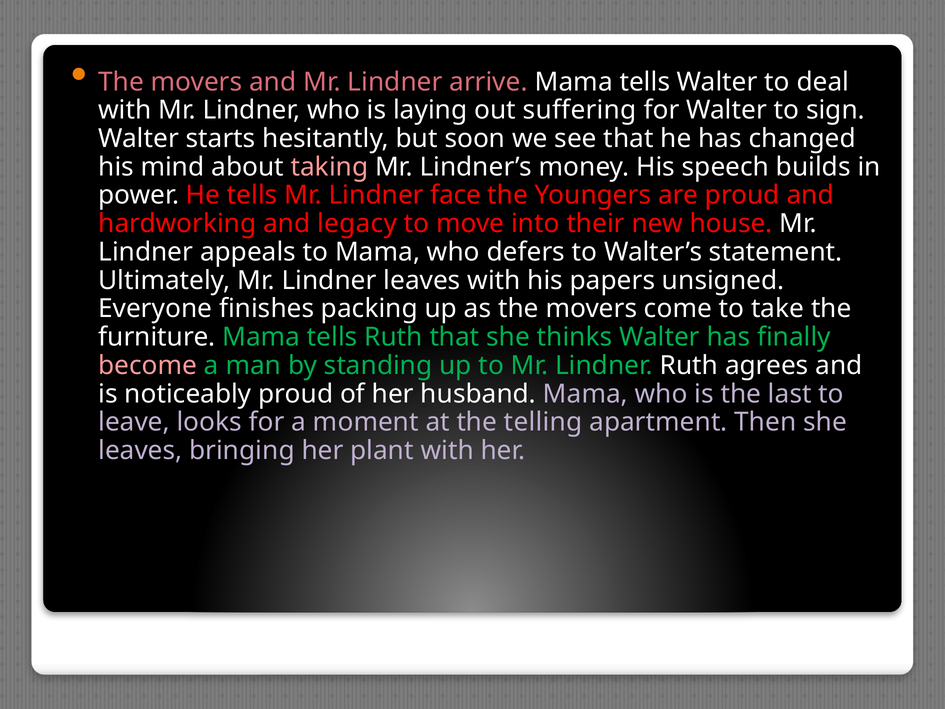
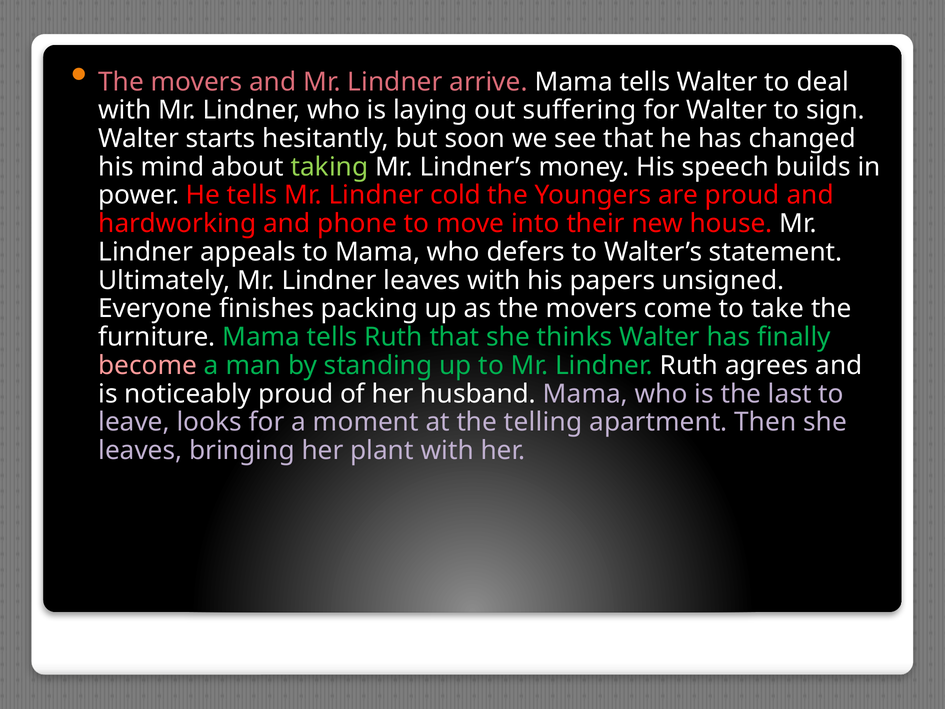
taking colour: pink -> light green
face: face -> cold
legacy: legacy -> phone
